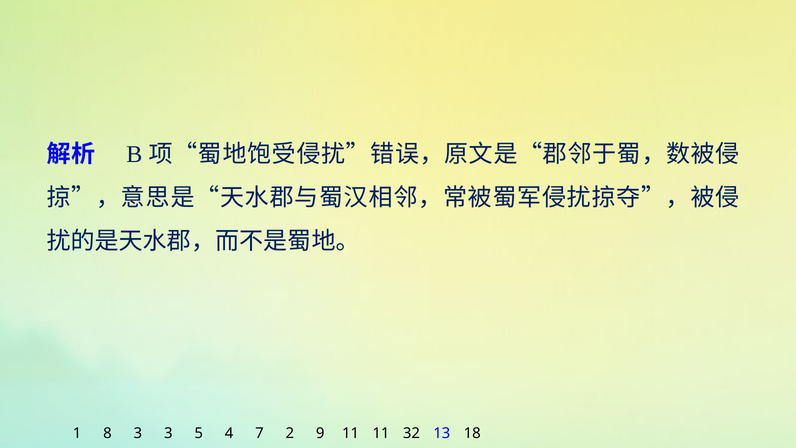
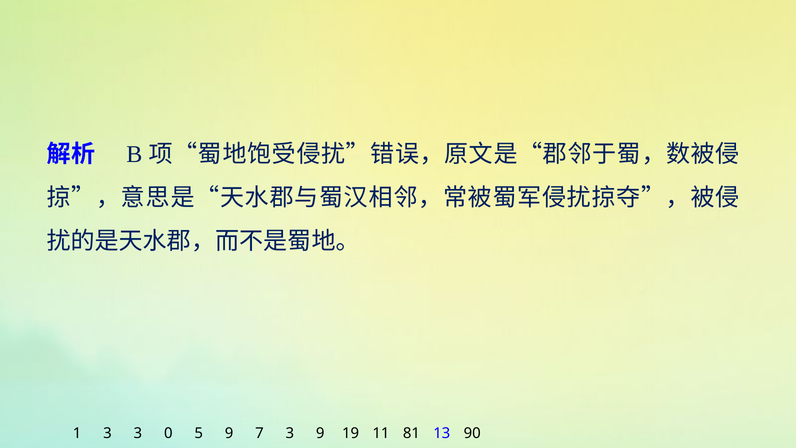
1 8: 8 -> 3
3 3: 3 -> 0
5 4: 4 -> 9
7 2: 2 -> 3
9 11: 11 -> 19
32: 32 -> 81
18: 18 -> 90
